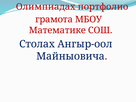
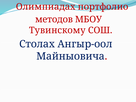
грамота: грамота -> методов
Математике: Математике -> Тувинскому
